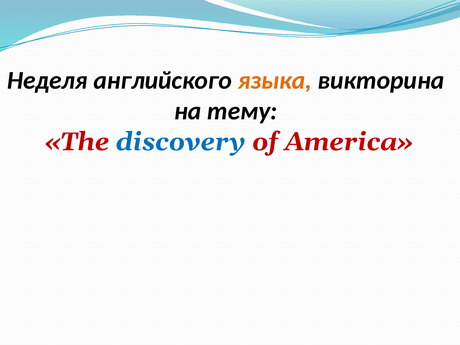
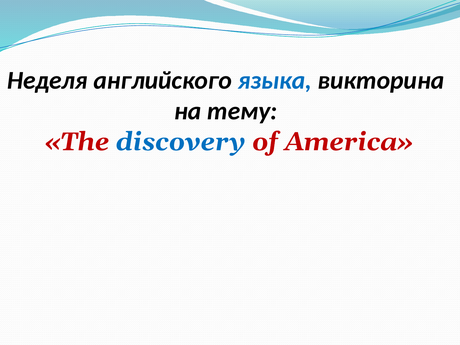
языка colour: orange -> blue
